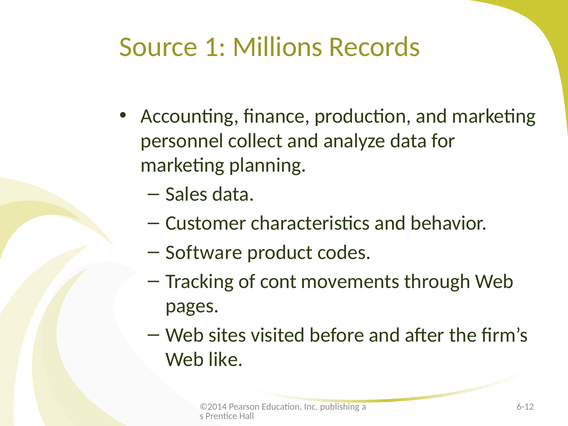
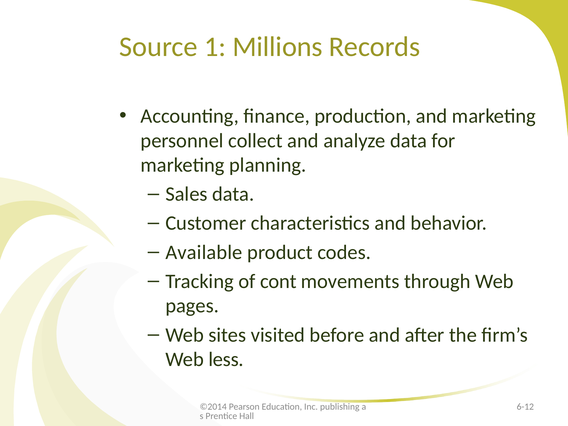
Software: Software -> Available
like: like -> less
